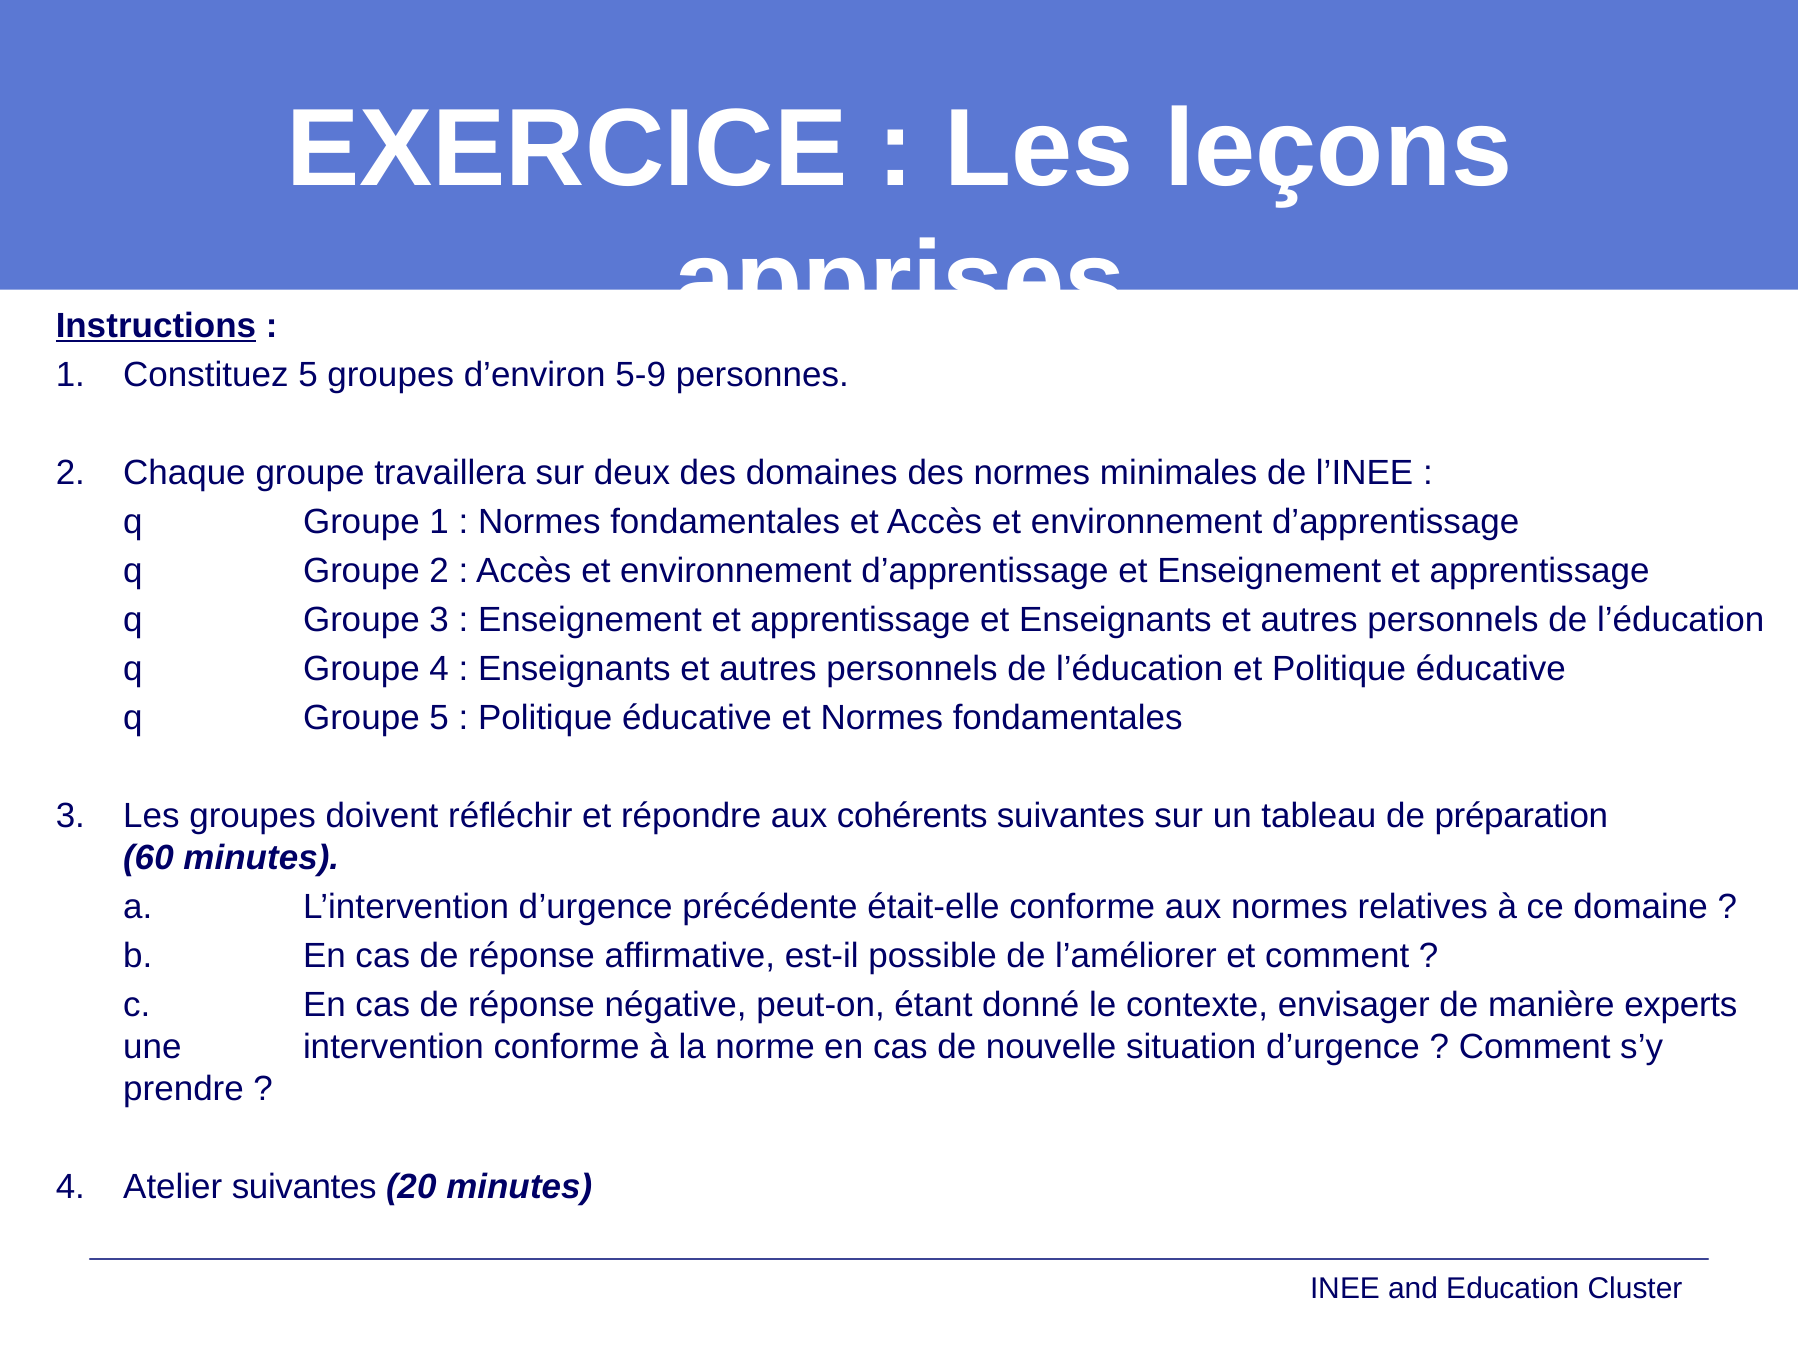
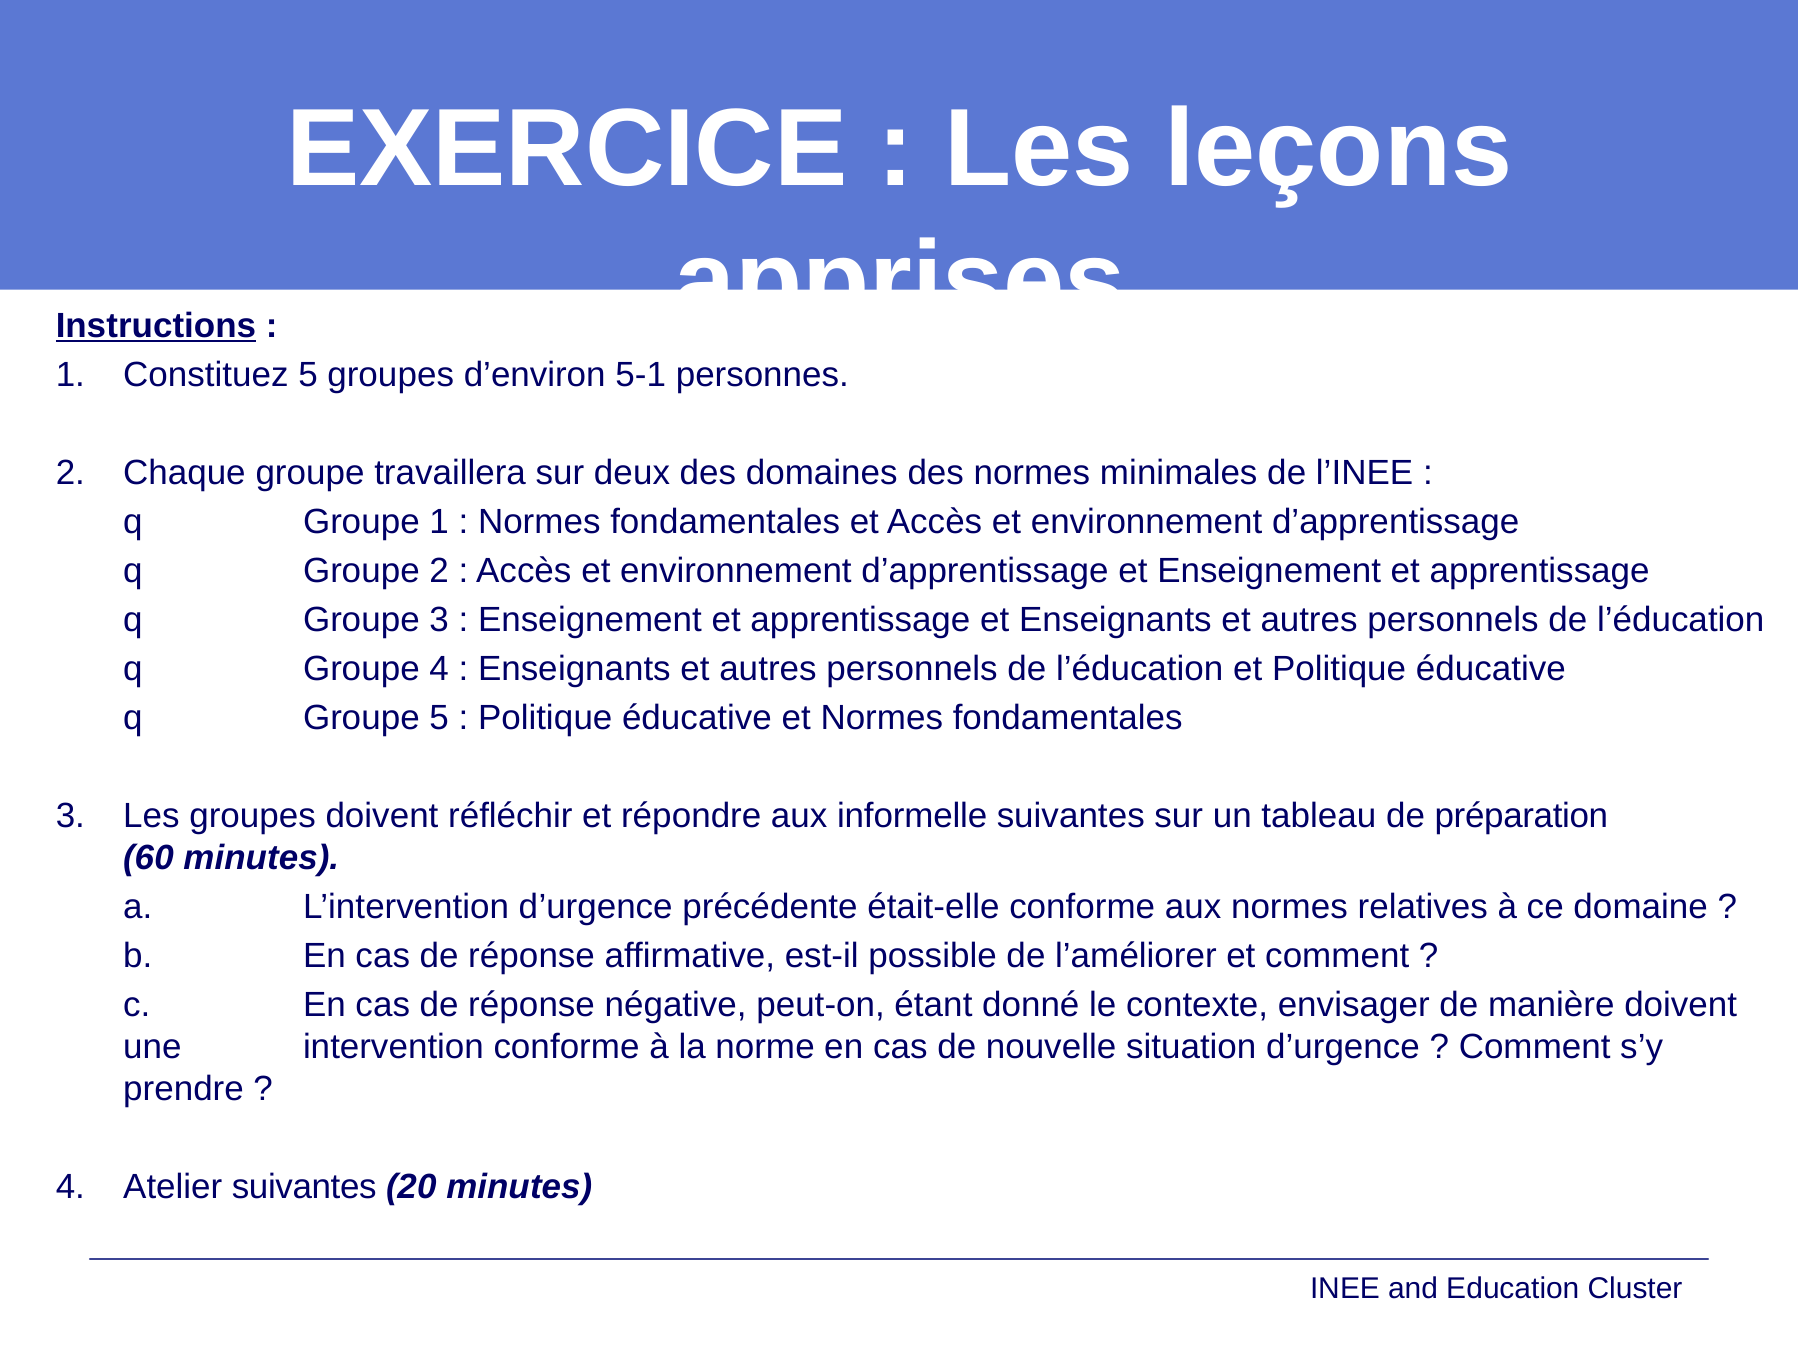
5-9: 5-9 -> 5-1
cohérents: cohérents -> informelle
manière experts: experts -> doivent
